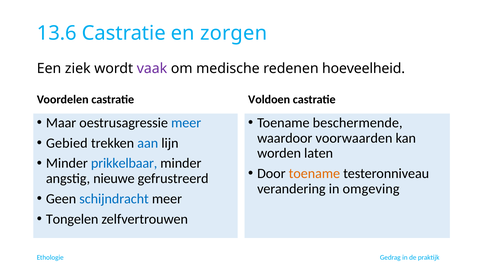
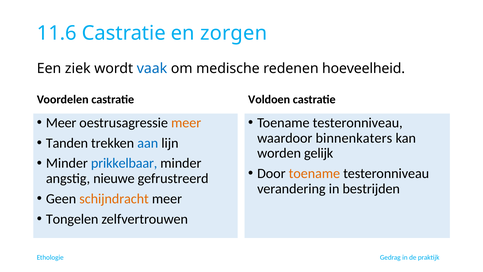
13.6: 13.6 -> 11.6
vaak colour: purple -> blue
Maar at (61, 123): Maar -> Meer
meer at (186, 123) colour: blue -> orange
beschermende at (358, 123): beschermende -> testeronniveau
voorwaarden: voorwaarden -> binnenkaters
Gebied: Gebied -> Tanden
laten: laten -> gelijk
omgeving: omgeving -> bestrijden
schijndracht colour: blue -> orange
